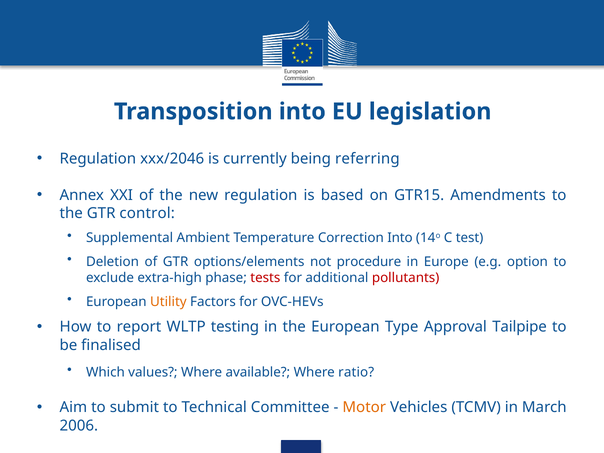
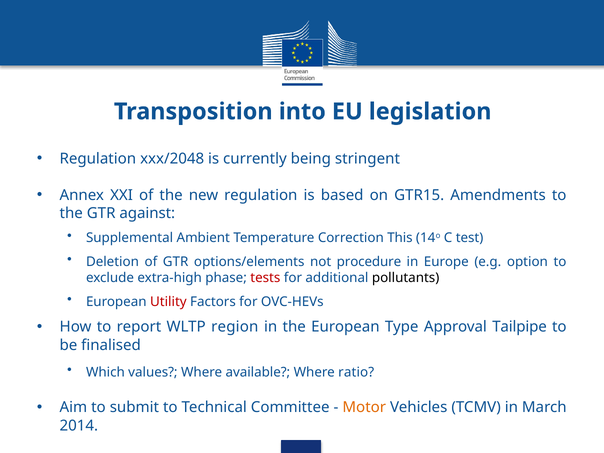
xxx/2046: xxx/2046 -> xxx/2048
referring: referring -> stringent
control: control -> against
Correction Into: Into -> This
pollutants colour: red -> black
Utility colour: orange -> red
testing: testing -> region
2006: 2006 -> 2014
